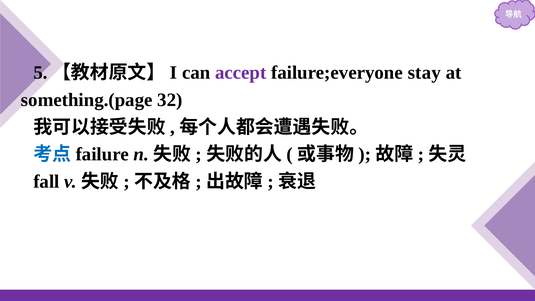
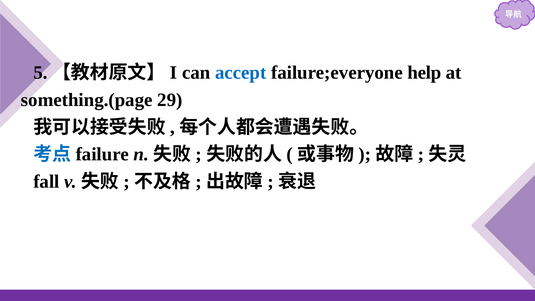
accept colour: purple -> blue
stay: stay -> help
32: 32 -> 29
